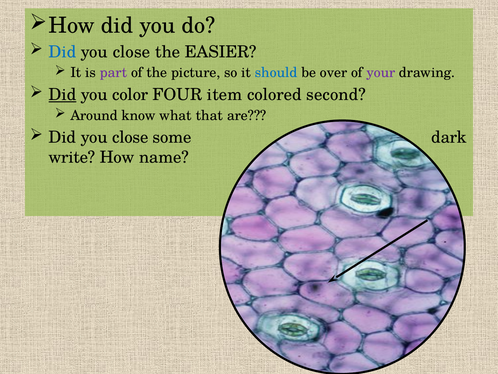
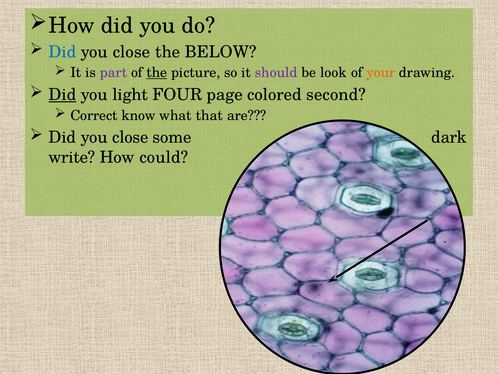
EASIER: EASIER -> BELOW
the at (157, 73) underline: none -> present
should colour: blue -> purple
over: over -> look
your colour: purple -> orange
color: color -> light
item: item -> page
Around: Around -> Correct
name: name -> could
